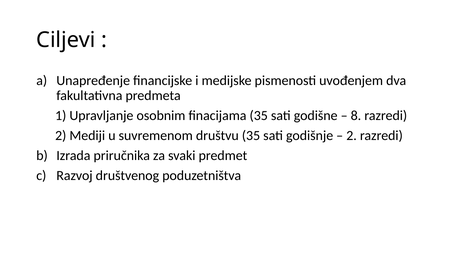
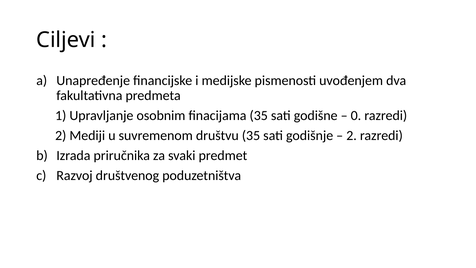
8: 8 -> 0
